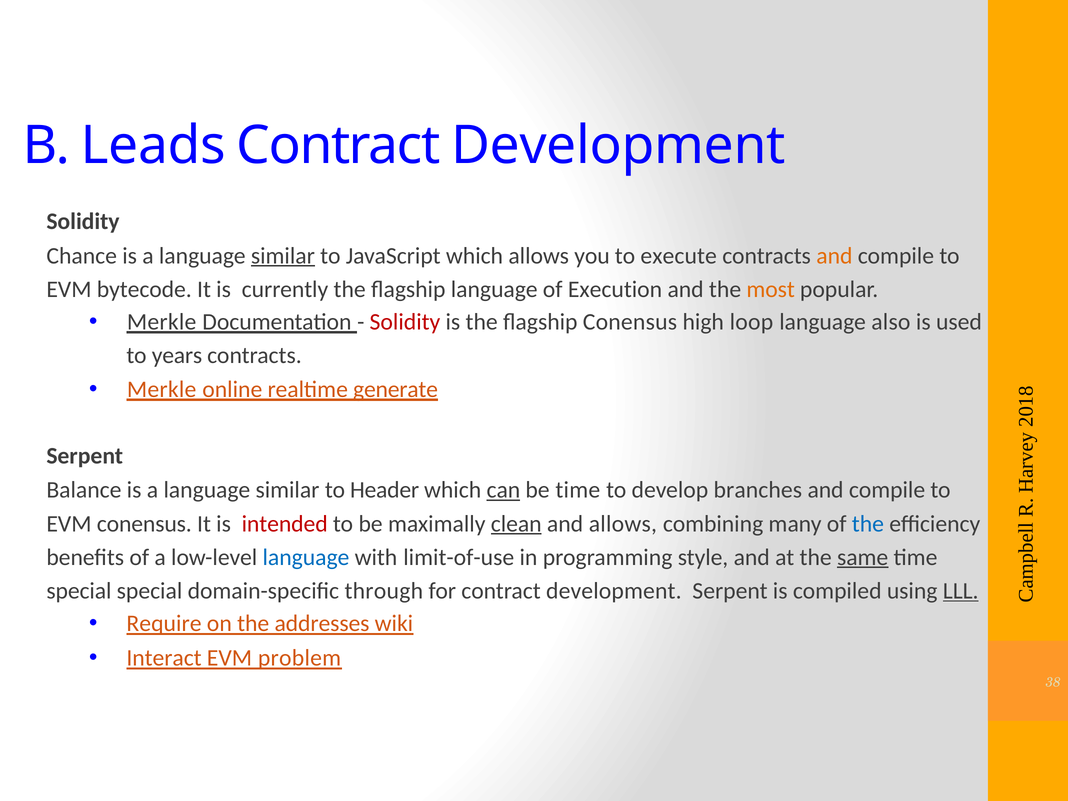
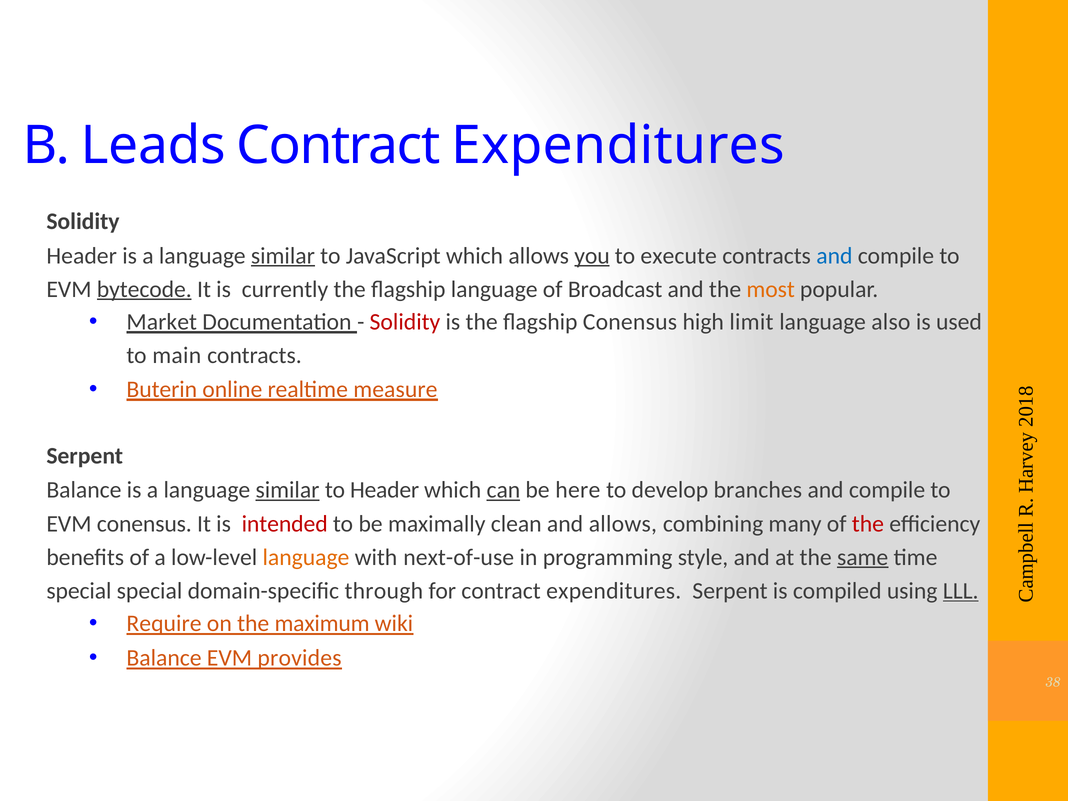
Development at (618, 145): Development -> Expenditures
Chance at (82, 256): Chance -> Header
you underline: none -> present
and at (834, 256) colour: orange -> blue
bytecode underline: none -> present
Execution: Execution -> Broadcast
Merkle at (162, 322): Merkle -> Market
loop: loop -> limit
years: years -> main
Merkle at (162, 389): Merkle -> Buterin
generate: generate -> measure
similar at (288, 490) underline: none -> present
be time: time -> here
clean underline: present -> none
the at (868, 524) colour: blue -> red
language at (306, 557) colour: blue -> orange
limit-of-use: limit-of-use -> next-of-use
for contract development: development -> expenditures
addresses: addresses -> maximum
Interact at (164, 658): Interact -> Balance
problem: problem -> provides
